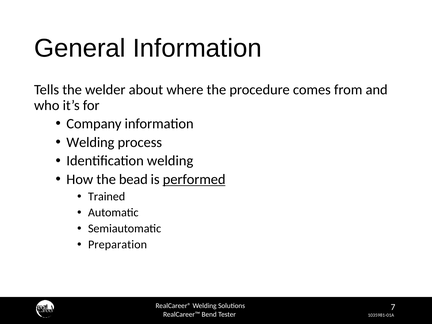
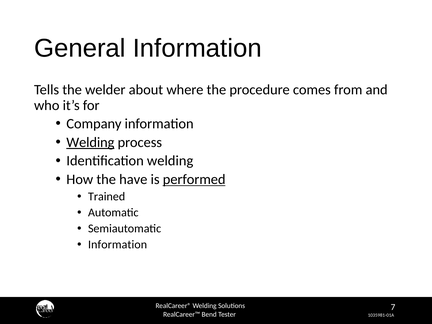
Welding at (90, 142) underline: none -> present
bead: bead -> have
Preparation at (118, 245): Preparation -> Information
